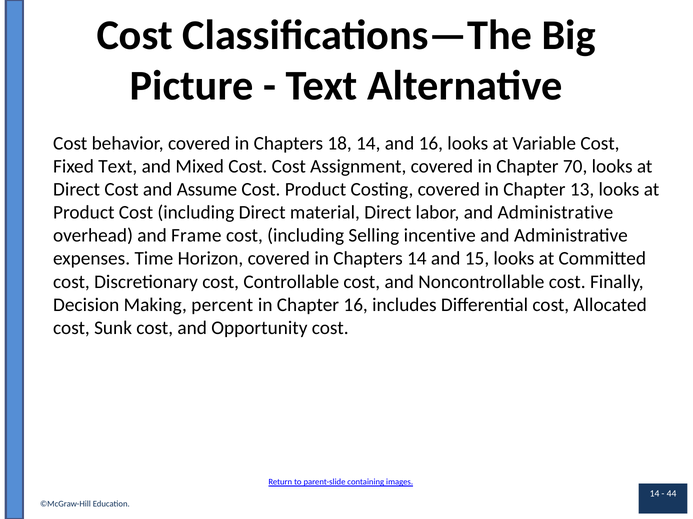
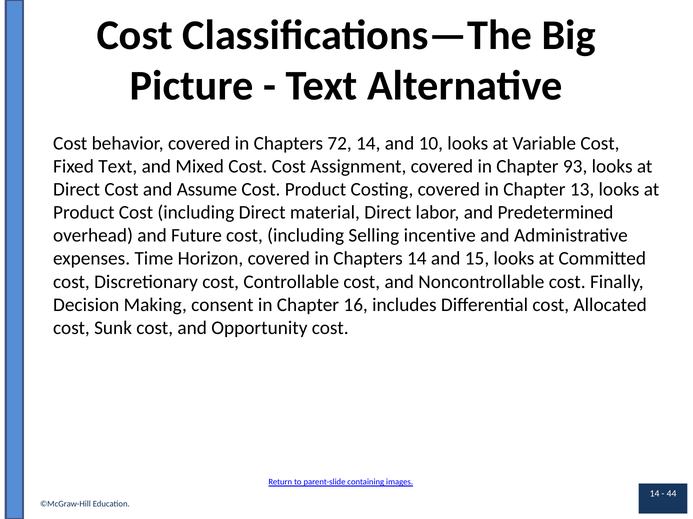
18: 18 -> 72
and 16: 16 -> 10
70: 70 -> 93
labor and Administrative: Administrative -> Predetermined
Frame: Frame -> Future
percent: percent -> consent
